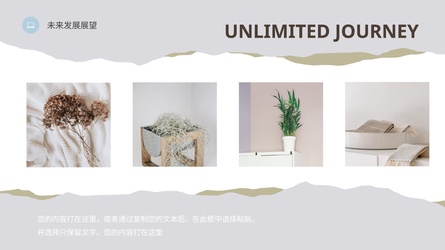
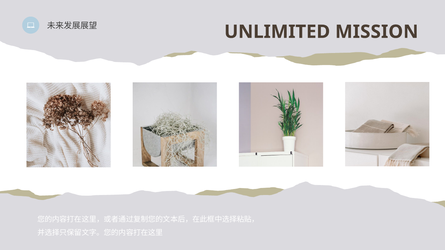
JOURNEY: JOURNEY -> MISSION
